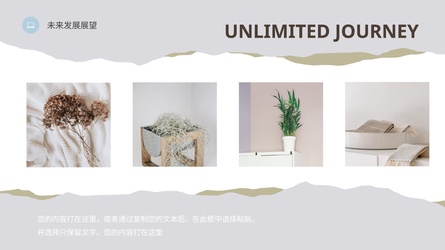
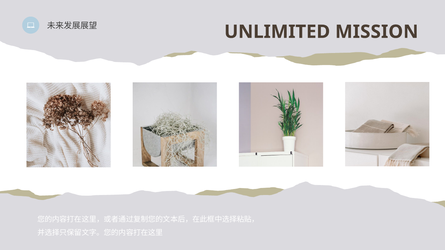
JOURNEY: JOURNEY -> MISSION
